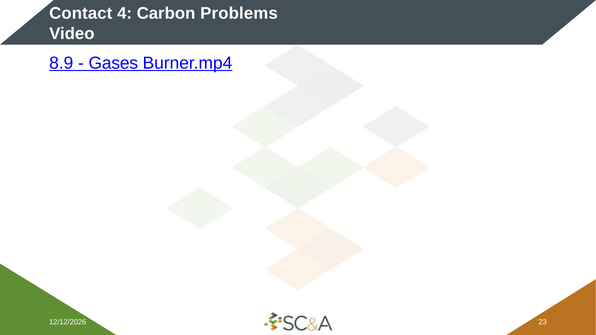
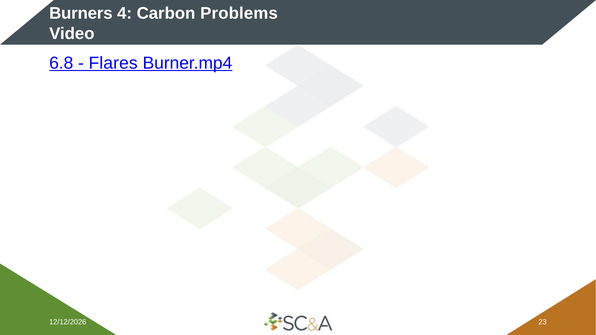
Contact: Contact -> Burners
8.9: 8.9 -> 6.8
Gases: Gases -> Flares
